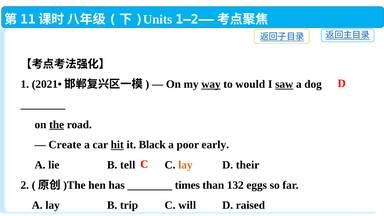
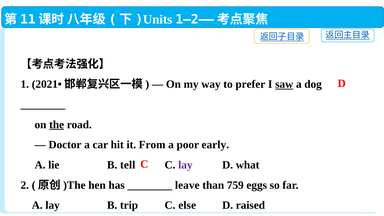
way underline: present -> none
would: would -> prefer
Create: Create -> Doctor
hit underline: present -> none
Black: Black -> From
lay at (185, 165) colour: orange -> purple
their: their -> what
times: times -> leave
132: 132 -> 759
will: will -> else
